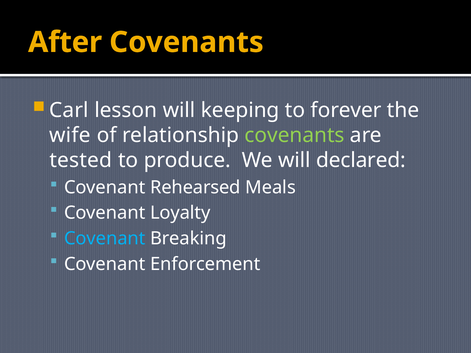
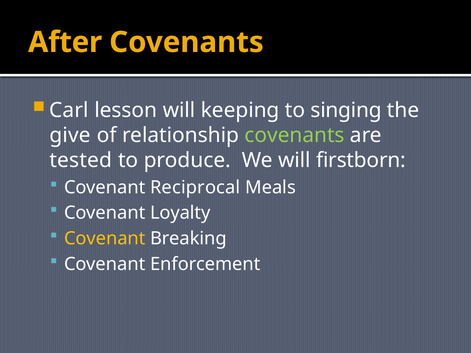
forever: forever -> singing
wife: wife -> give
declared: declared -> firstborn
Rehearsed: Rehearsed -> Reciprocal
Covenant at (105, 239) colour: light blue -> yellow
